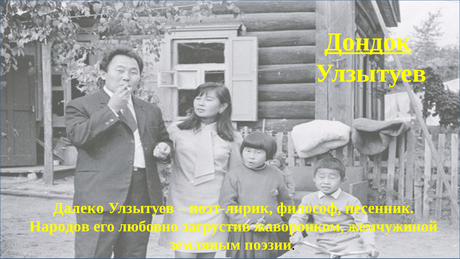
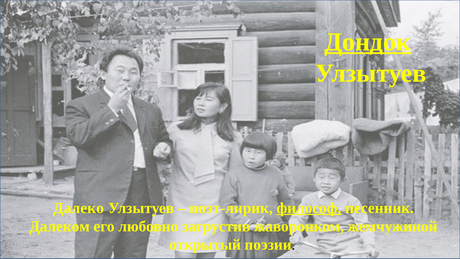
философ underline: none -> present
Народов: Народов -> Далеком
земляным: земляным -> открытый
